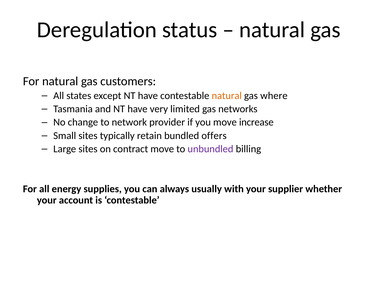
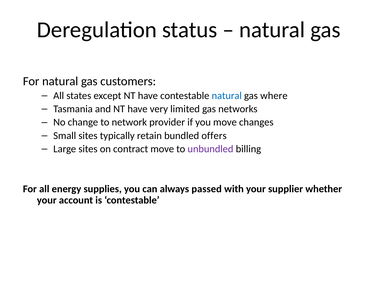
natural at (227, 95) colour: orange -> blue
increase: increase -> changes
usually: usually -> passed
